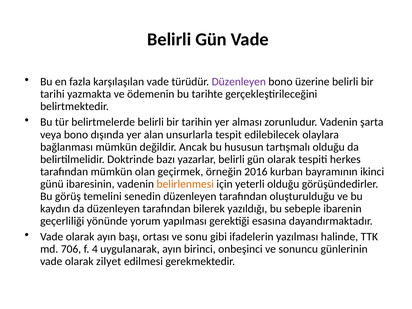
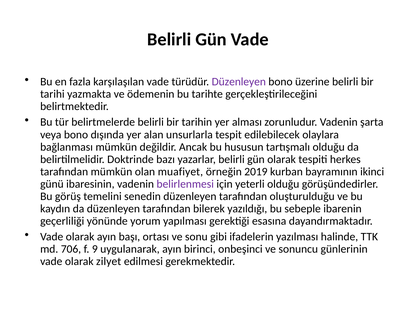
geçirmek: geçirmek -> muafiyet
2016: 2016 -> 2019
belirlenmesi colour: orange -> purple
4: 4 -> 9
